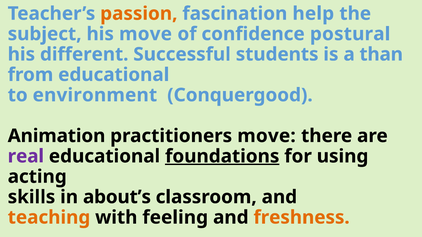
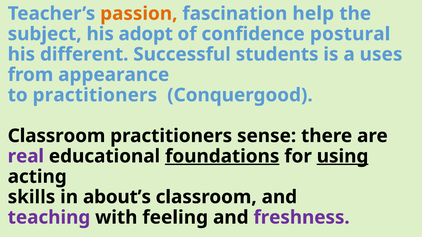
his move: move -> adopt
than: than -> uses
from educational: educational -> appearance
to environment: environment -> practitioners
Animation at (57, 136): Animation -> Classroom
practitioners move: move -> sense
using underline: none -> present
teaching colour: orange -> purple
freshness colour: orange -> purple
